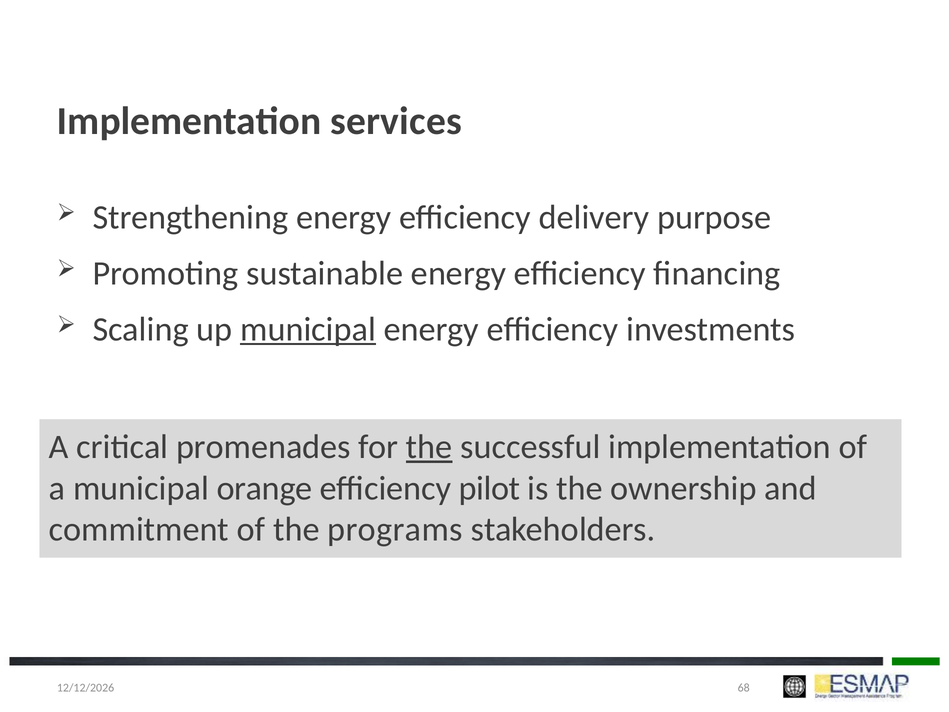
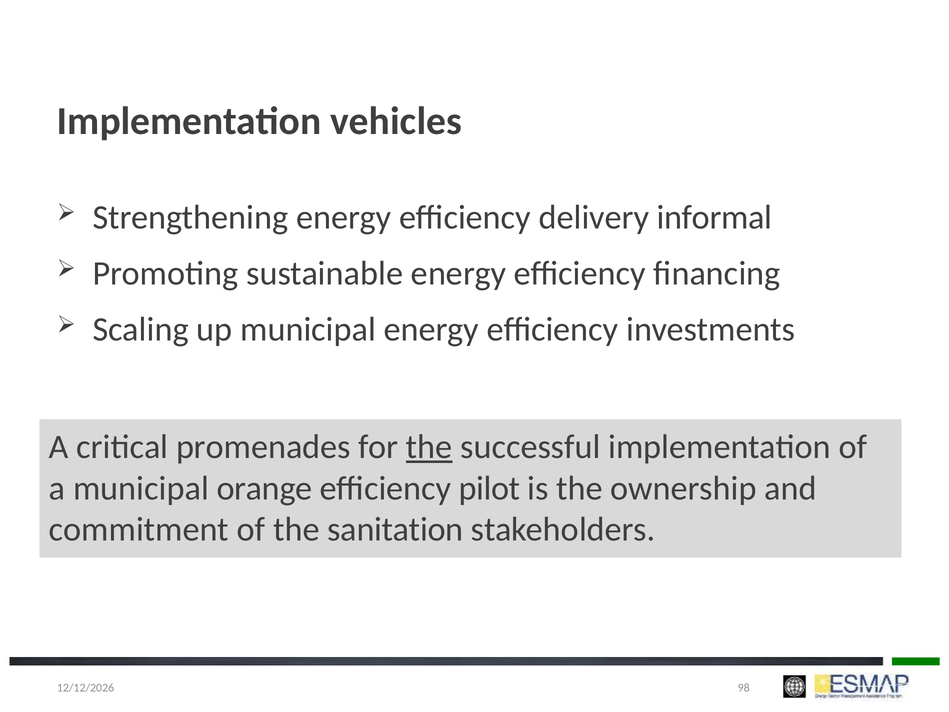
services: services -> vehicles
purpose: purpose -> informal
municipal at (308, 329) underline: present -> none
programs: programs -> sanitation
68: 68 -> 98
